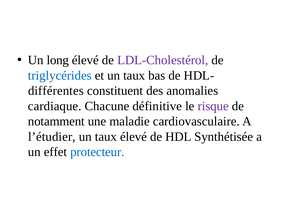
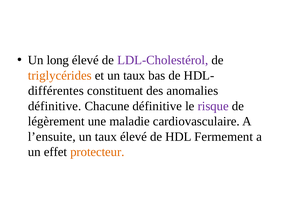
triglycérides colour: blue -> orange
cardiaque at (55, 106): cardiaque -> définitive
notamment: notamment -> légèrement
l’étudier: l’étudier -> l’ensuite
Synthétisée: Synthétisée -> Fermement
protecteur colour: blue -> orange
